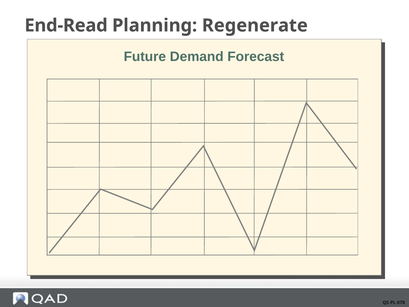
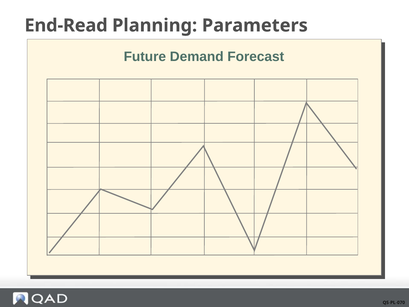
Regenerate: Regenerate -> Parameters
